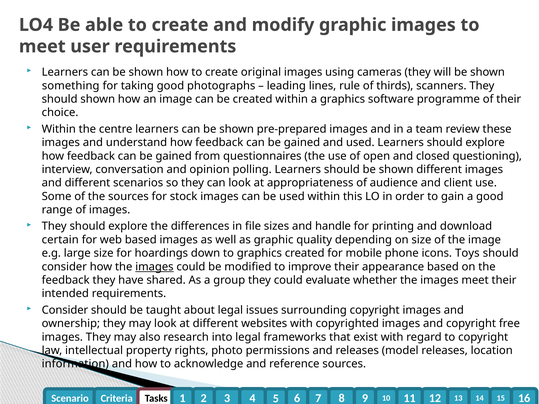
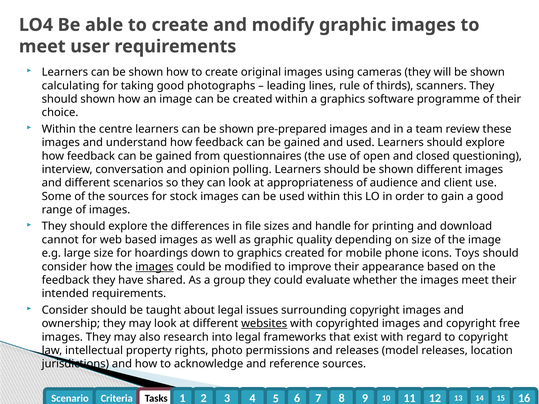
something: something -> calculating
certain: certain -> cannot
websites underline: none -> present
information: information -> jurisdictions
